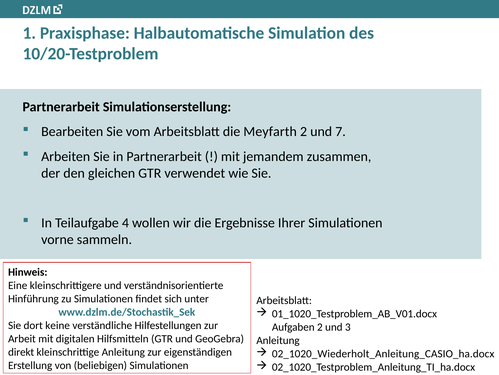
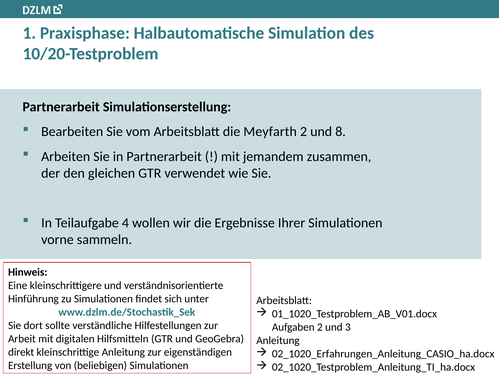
7: 7 -> 8
keine: keine -> sollte
02_1020_Wiederholt_Anleitung_CASIO_ha.docx: 02_1020_Wiederholt_Anleitung_CASIO_ha.docx -> 02_1020_Erfahrungen_Anleitung_CASIO_ha.docx
